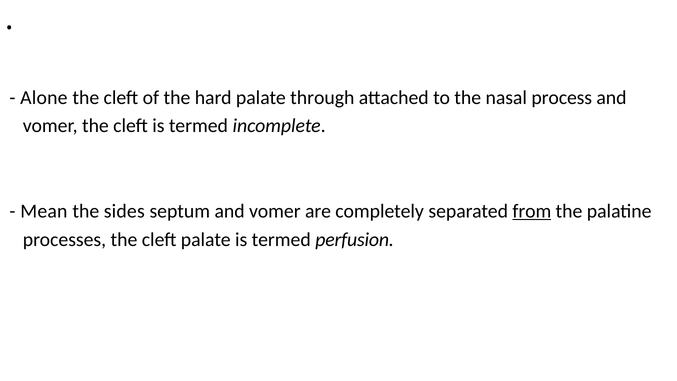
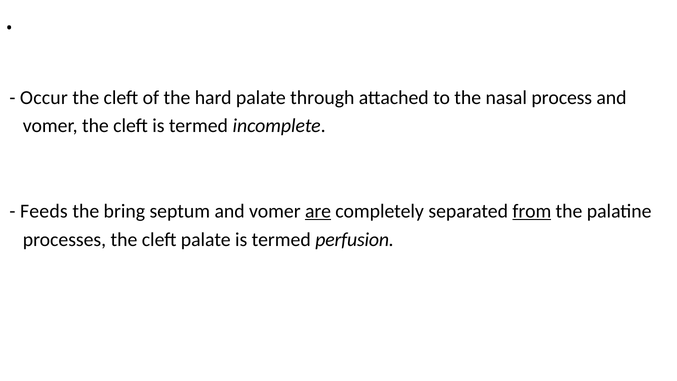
Alone: Alone -> Occur
Mean: Mean -> Feeds
sides: sides -> bring
are underline: none -> present
